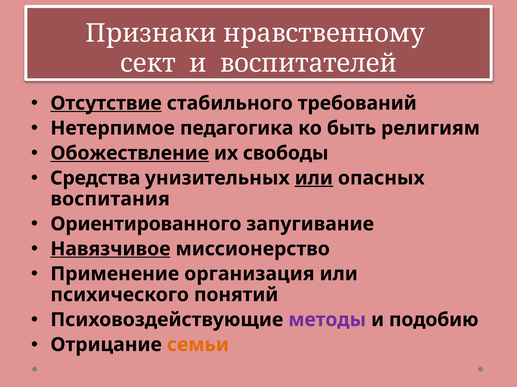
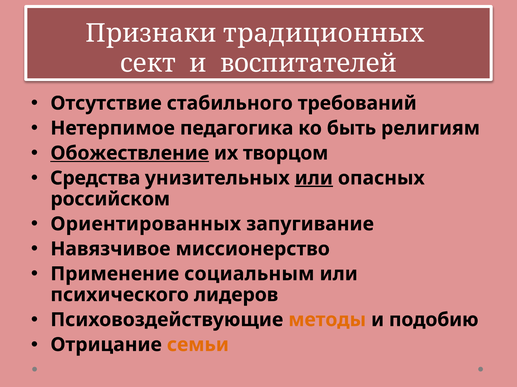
нравственному: нравственному -> традиционных
Отсутствие underline: present -> none
свободы: свободы -> творцом
воспитания: воспитания -> российском
Ориентированного: Ориентированного -> Ориентированных
Навязчивое underline: present -> none
организация: организация -> социальным
понятий: понятий -> лидеров
методы colour: purple -> orange
